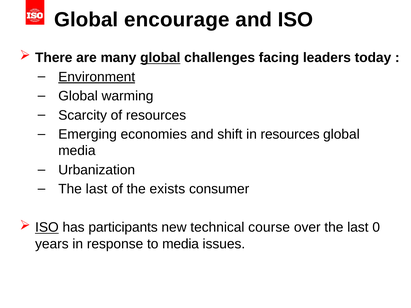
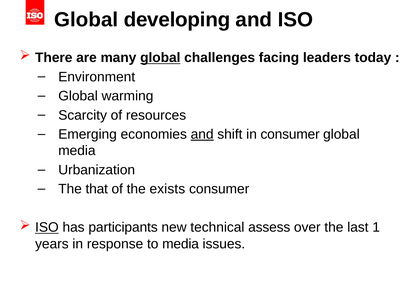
encourage: encourage -> developing
Environment underline: present -> none
and at (202, 134) underline: none -> present
in resources: resources -> consumer
last at (97, 189): last -> that
course: course -> assess
0: 0 -> 1
